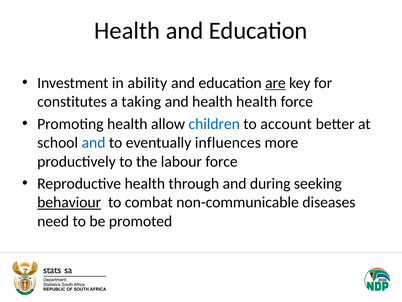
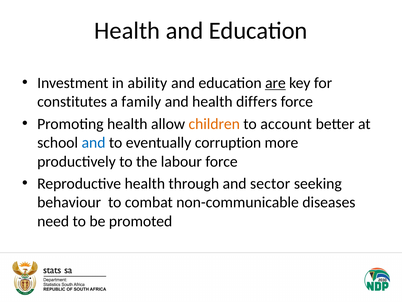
taking: taking -> family
health health: health -> differs
children colour: blue -> orange
influences: influences -> corruption
during: during -> sector
behaviour underline: present -> none
